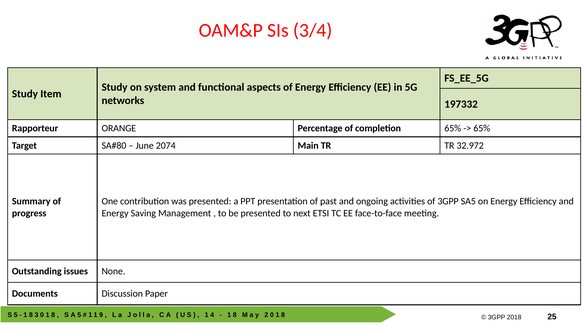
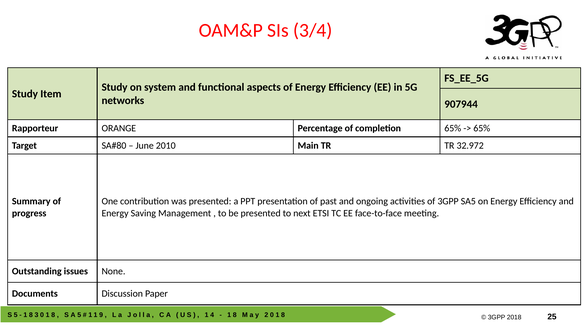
197332: 197332 -> 907944
2074: 2074 -> 2010
